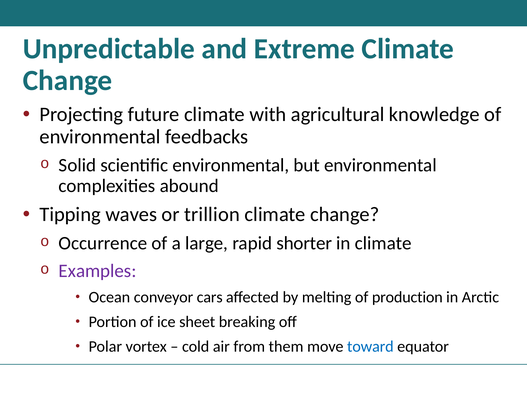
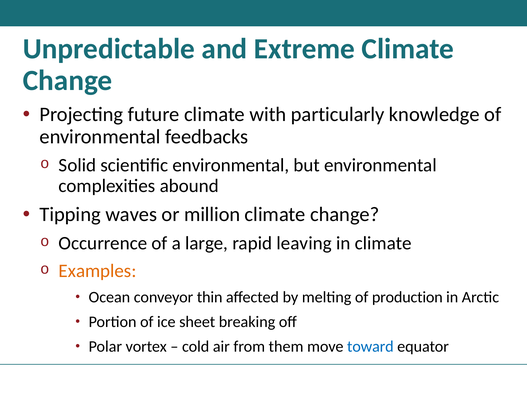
agricultural: agricultural -> particularly
trillion: trillion -> million
shorter: shorter -> leaving
Examples colour: purple -> orange
cars: cars -> thin
